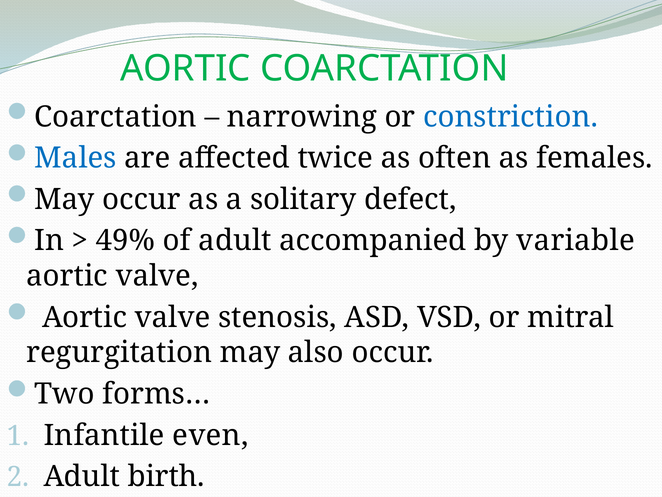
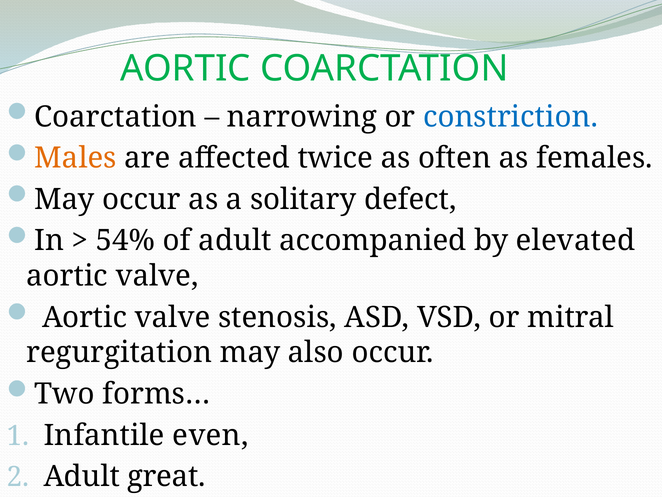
Males colour: blue -> orange
49%: 49% -> 54%
variable: variable -> elevated
birth: birth -> great
